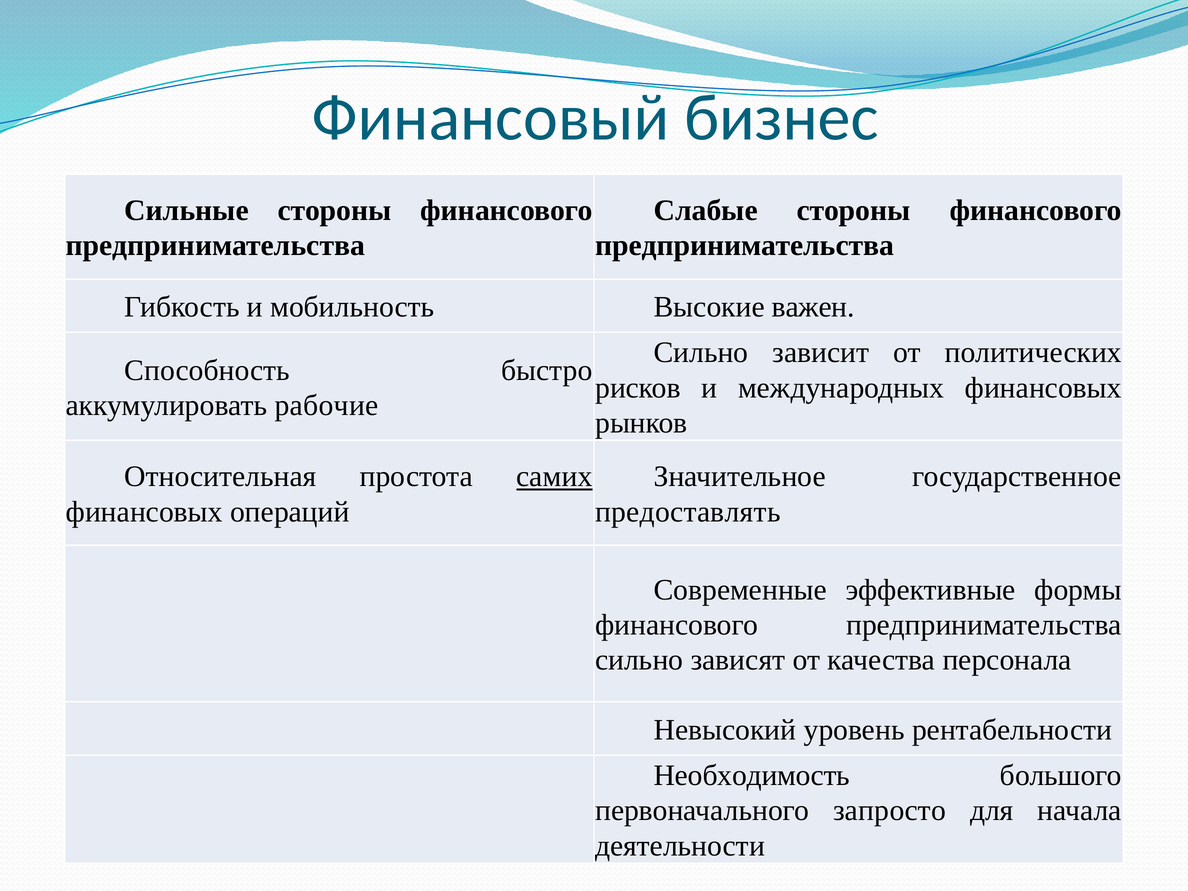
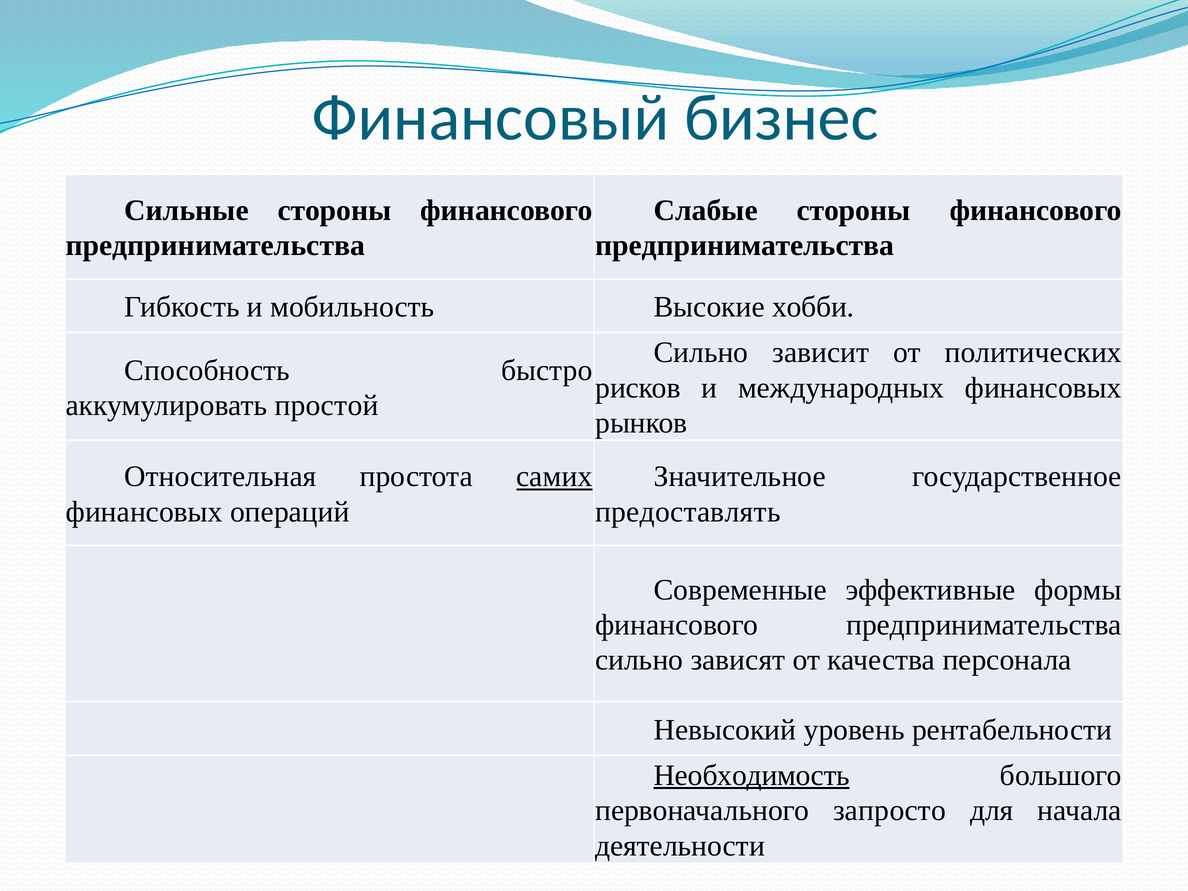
важен: важен -> хобби
рабочие: рабочие -> простой
Необходимость underline: none -> present
